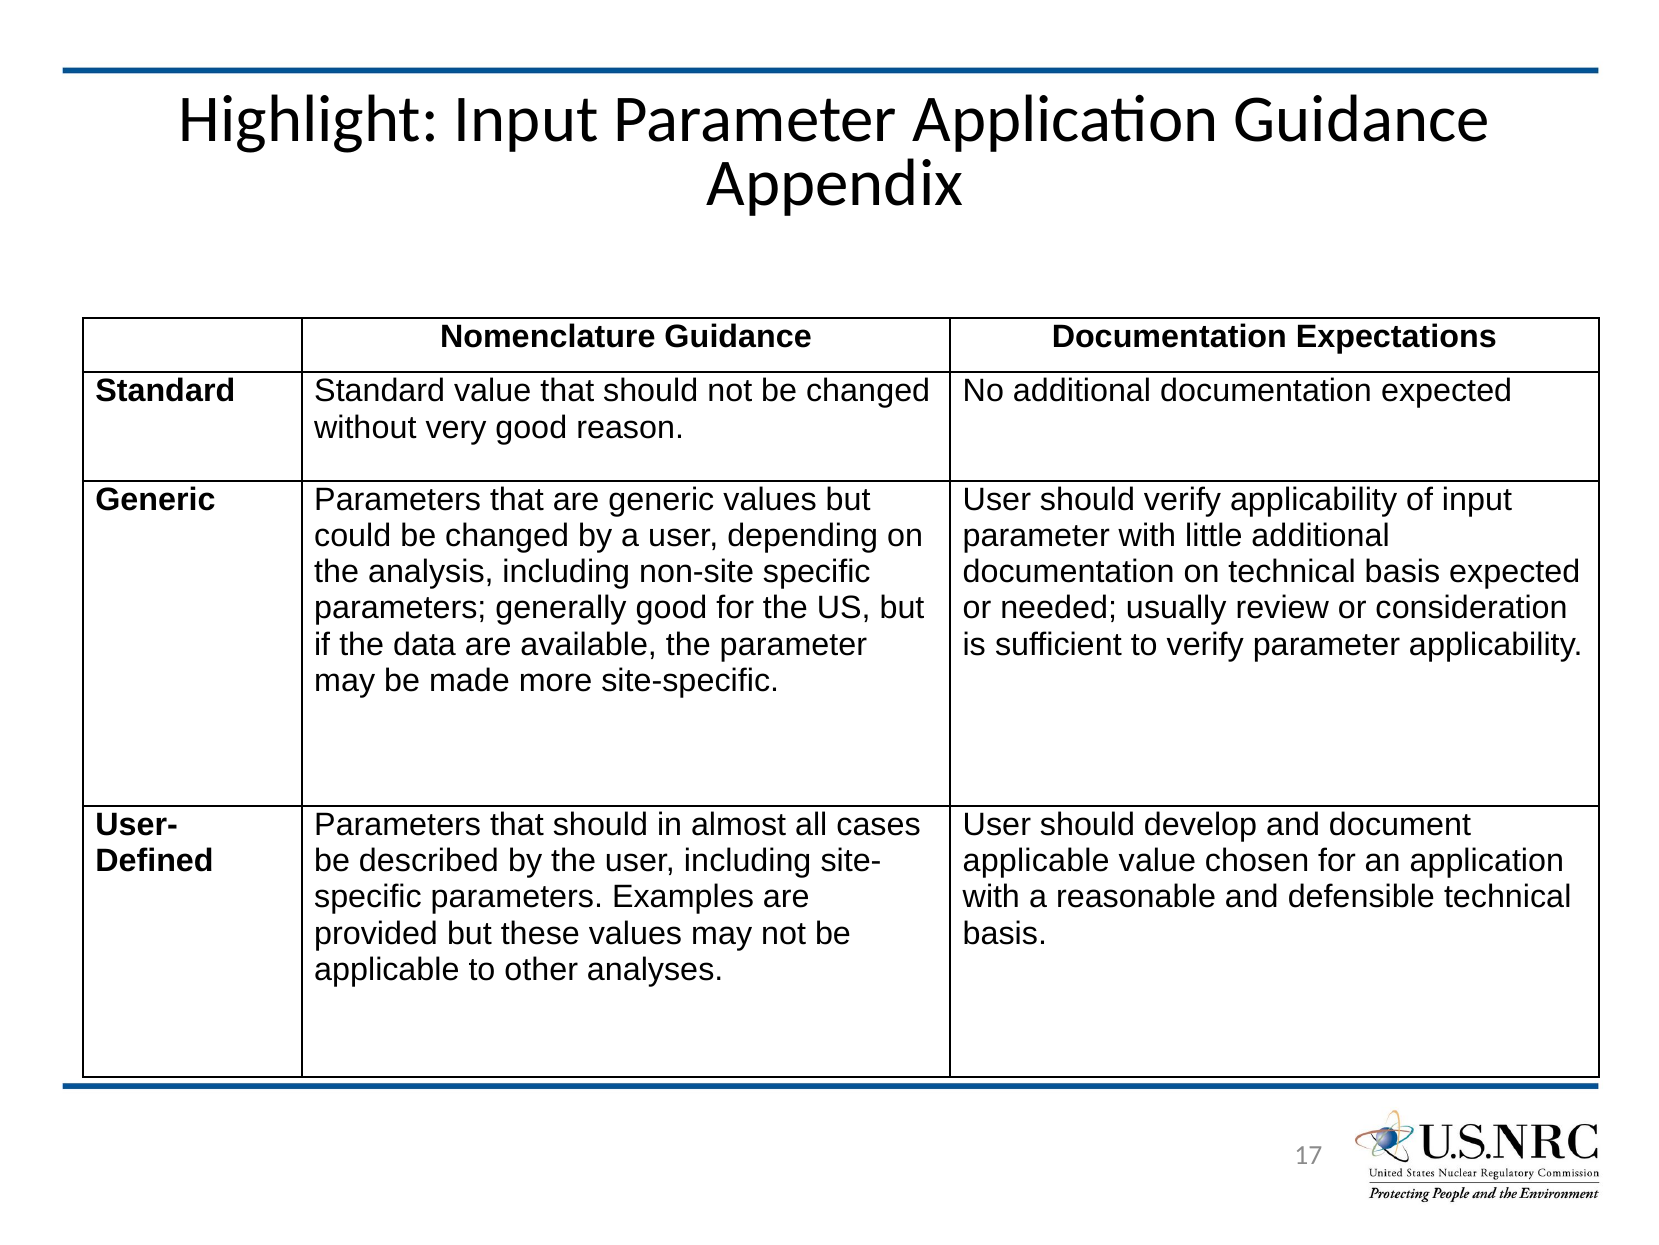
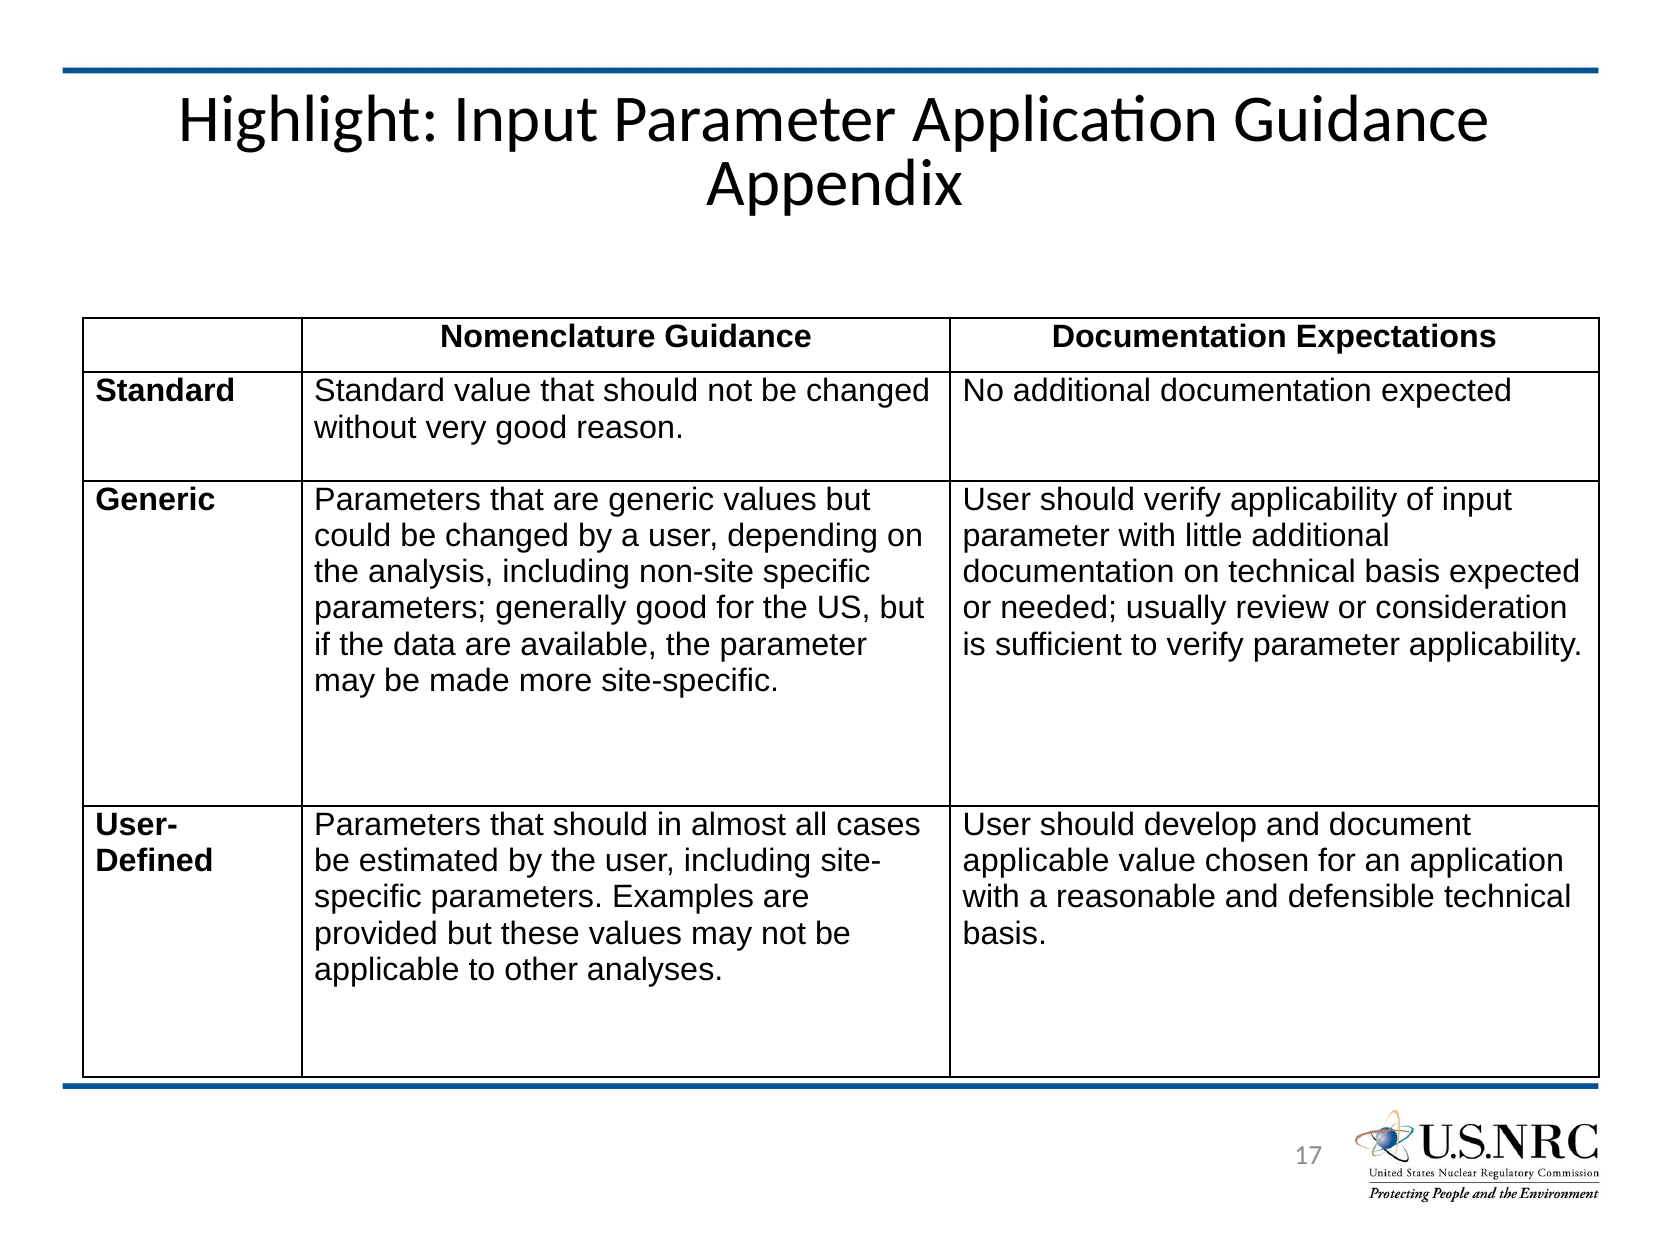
described: described -> estimated
